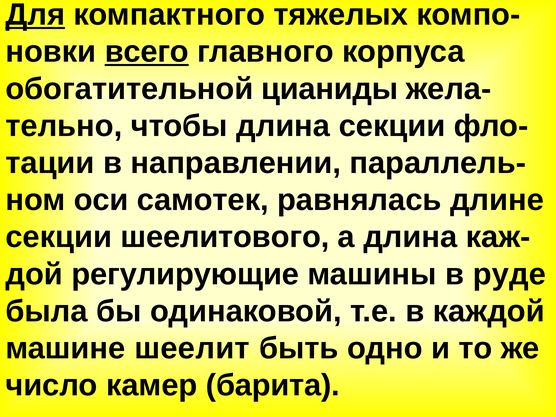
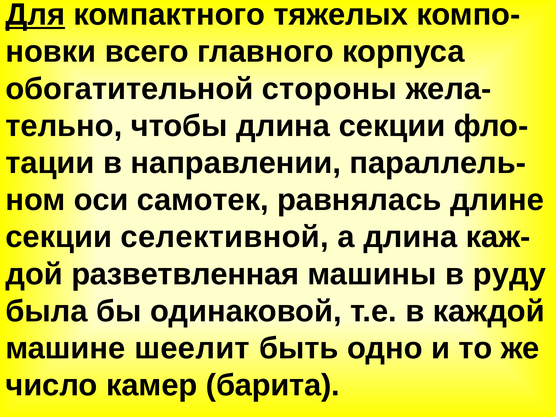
всего underline: present -> none
цианиды: цианиды -> стороны
шеелитового: шеелитового -> селективной
регулирующие: регулирующие -> разветвленная
руде: руде -> руду
